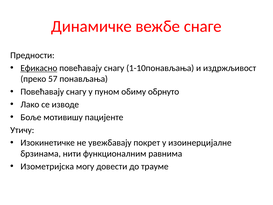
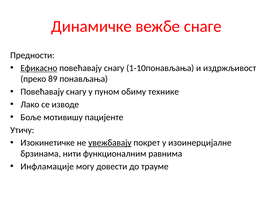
57: 57 -> 89
обрнуто: обрнуто -> технике
увежбавају underline: none -> present
Изометријска: Изометријска -> Инфламације
